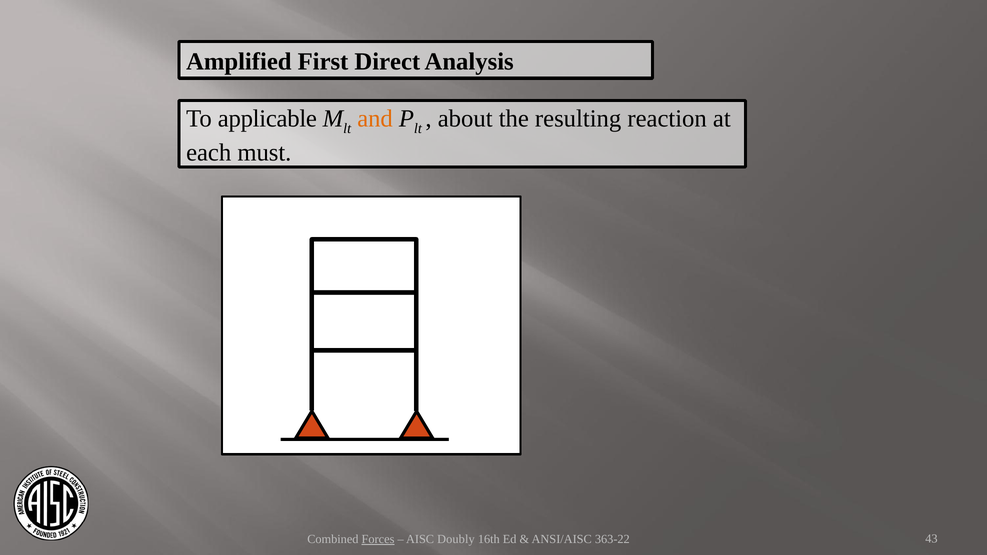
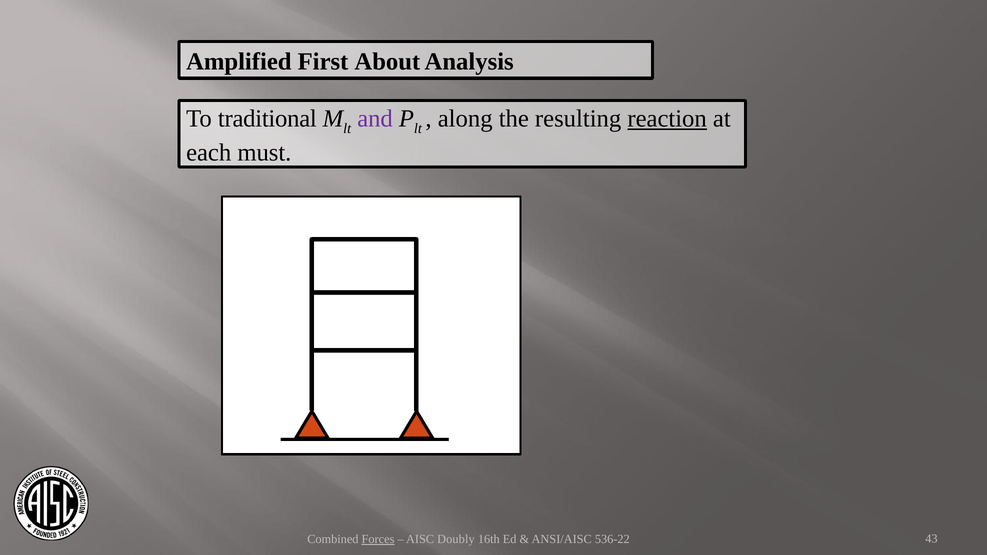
Direct: Direct -> About
applicable: applicable -> traditional
and colour: orange -> purple
about: about -> along
reaction underline: none -> present
363-22: 363-22 -> 536-22
